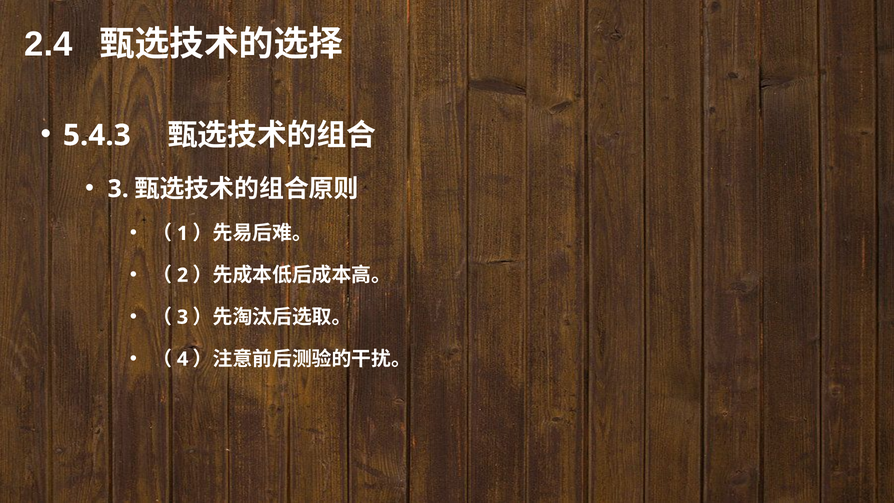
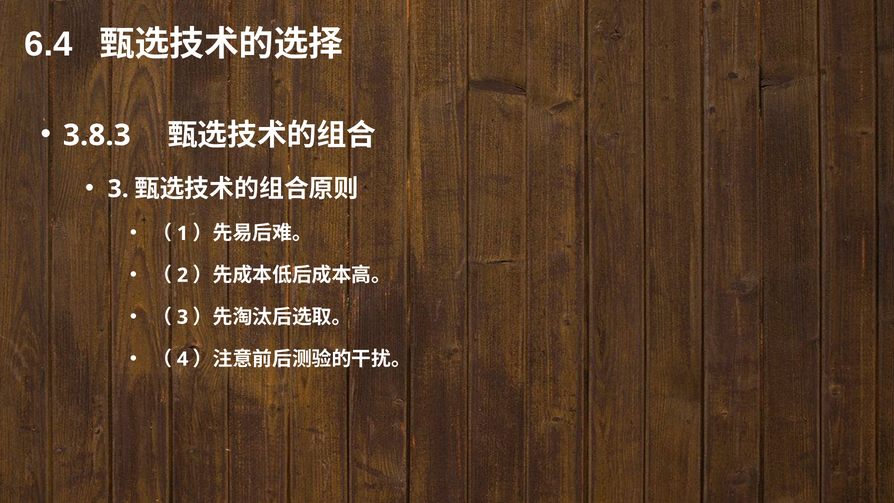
2.4: 2.4 -> 6.4
5.4.3: 5.4.3 -> 3.8.3
